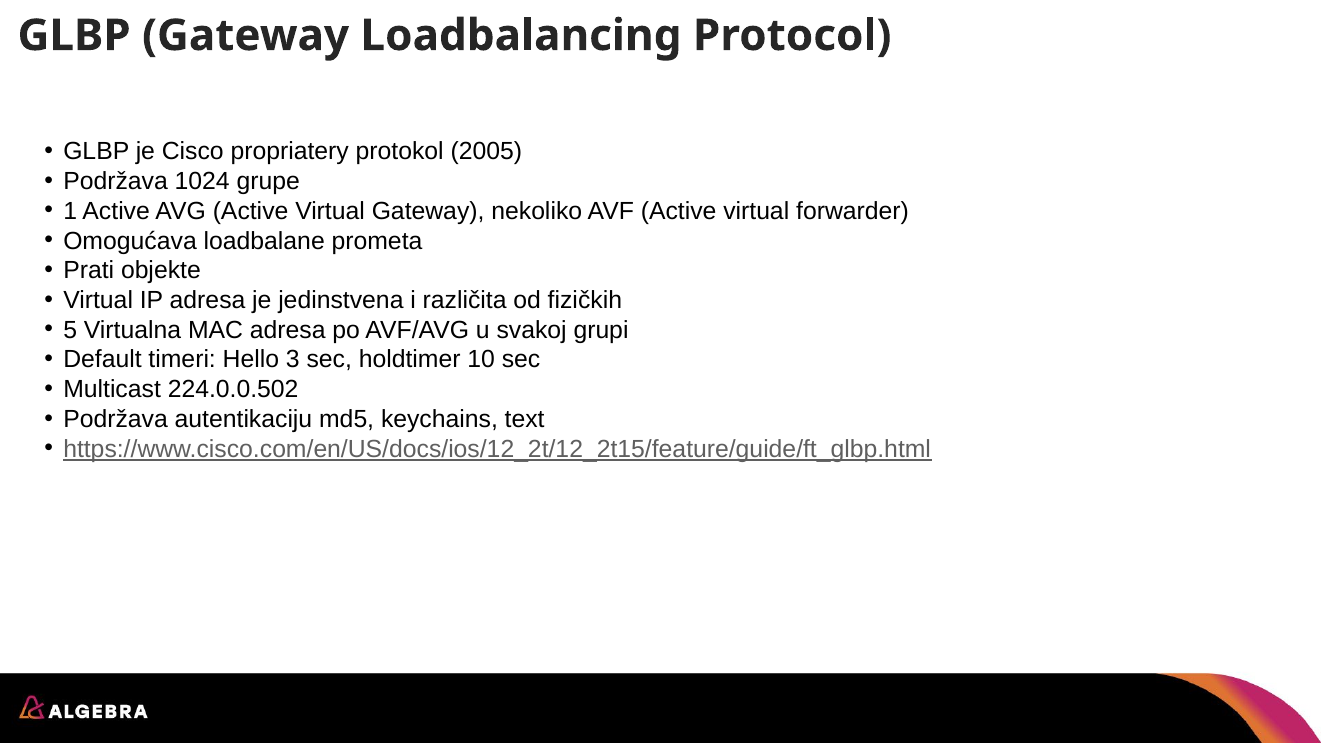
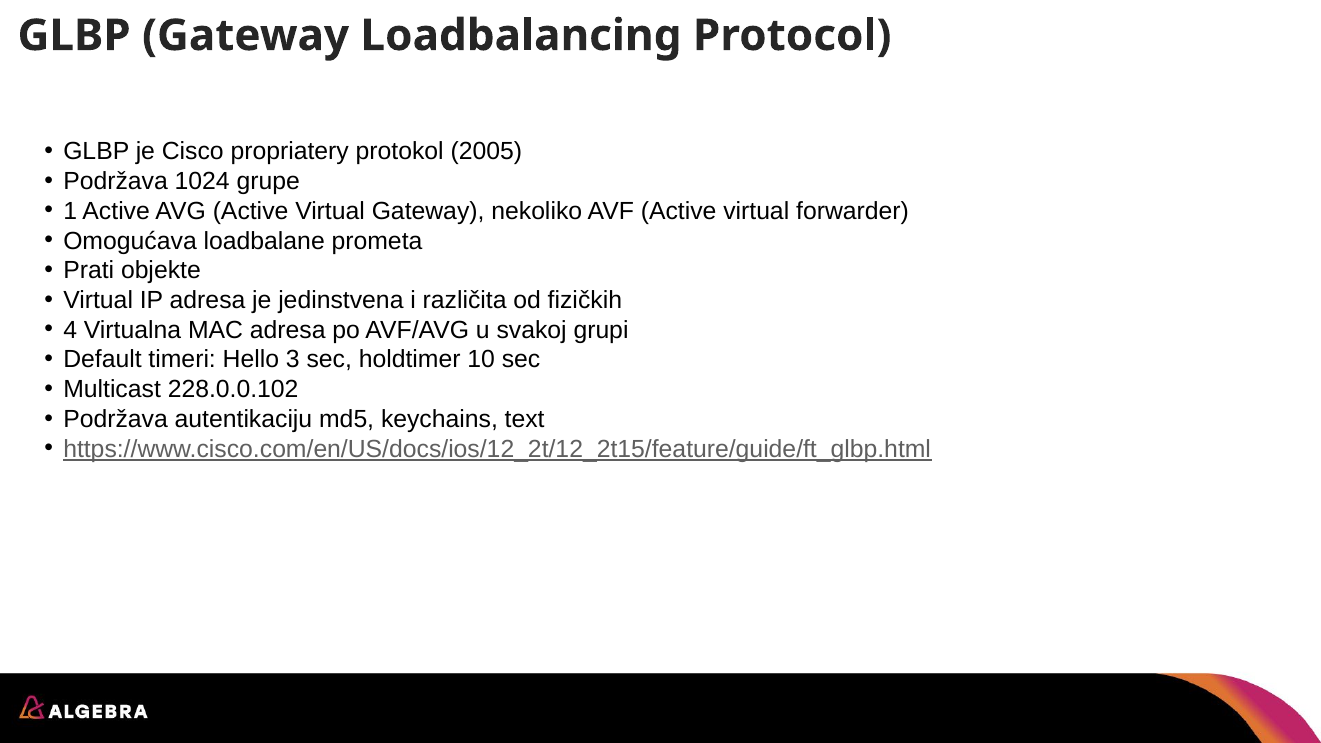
5: 5 -> 4
224.0.0.502: 224.0.0.502 -> 228.0.0.102
